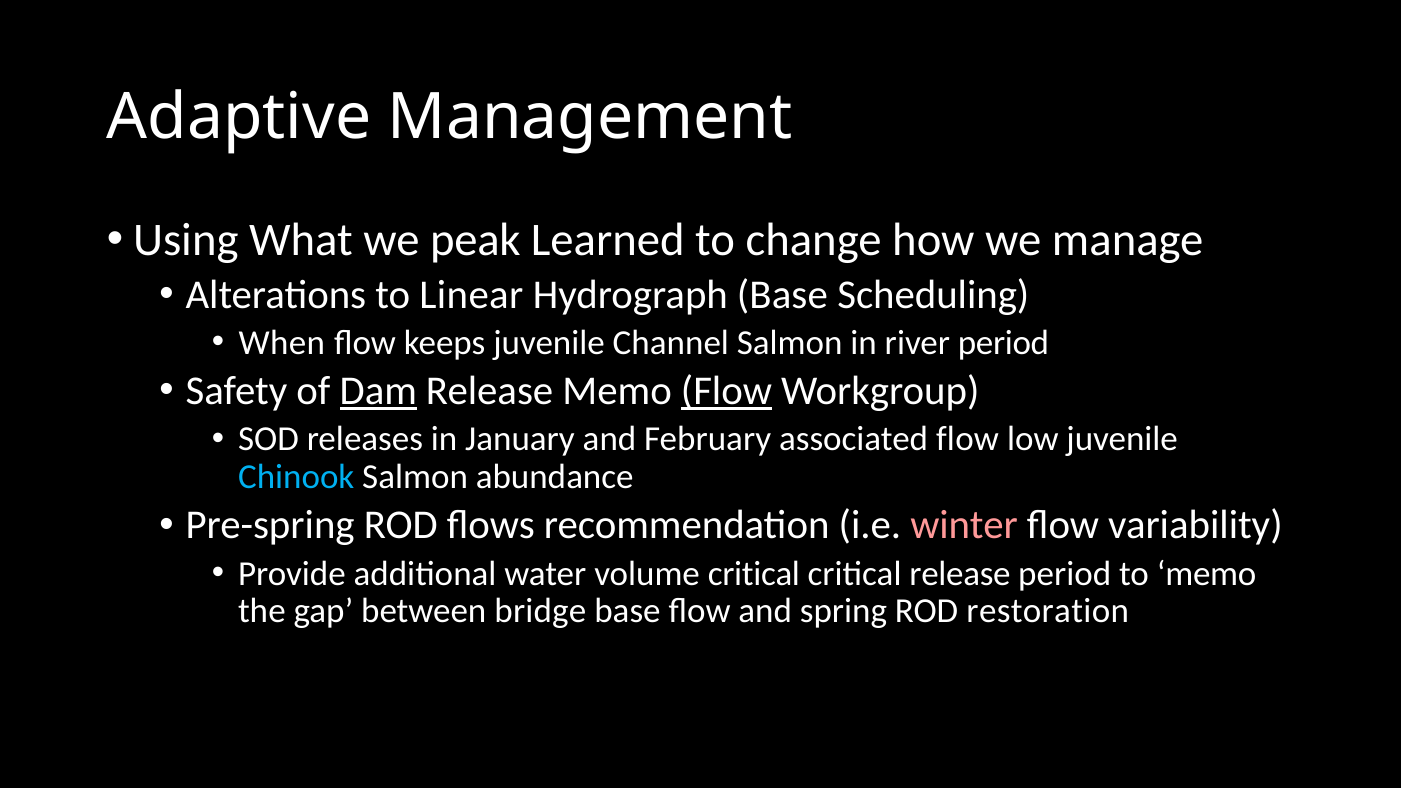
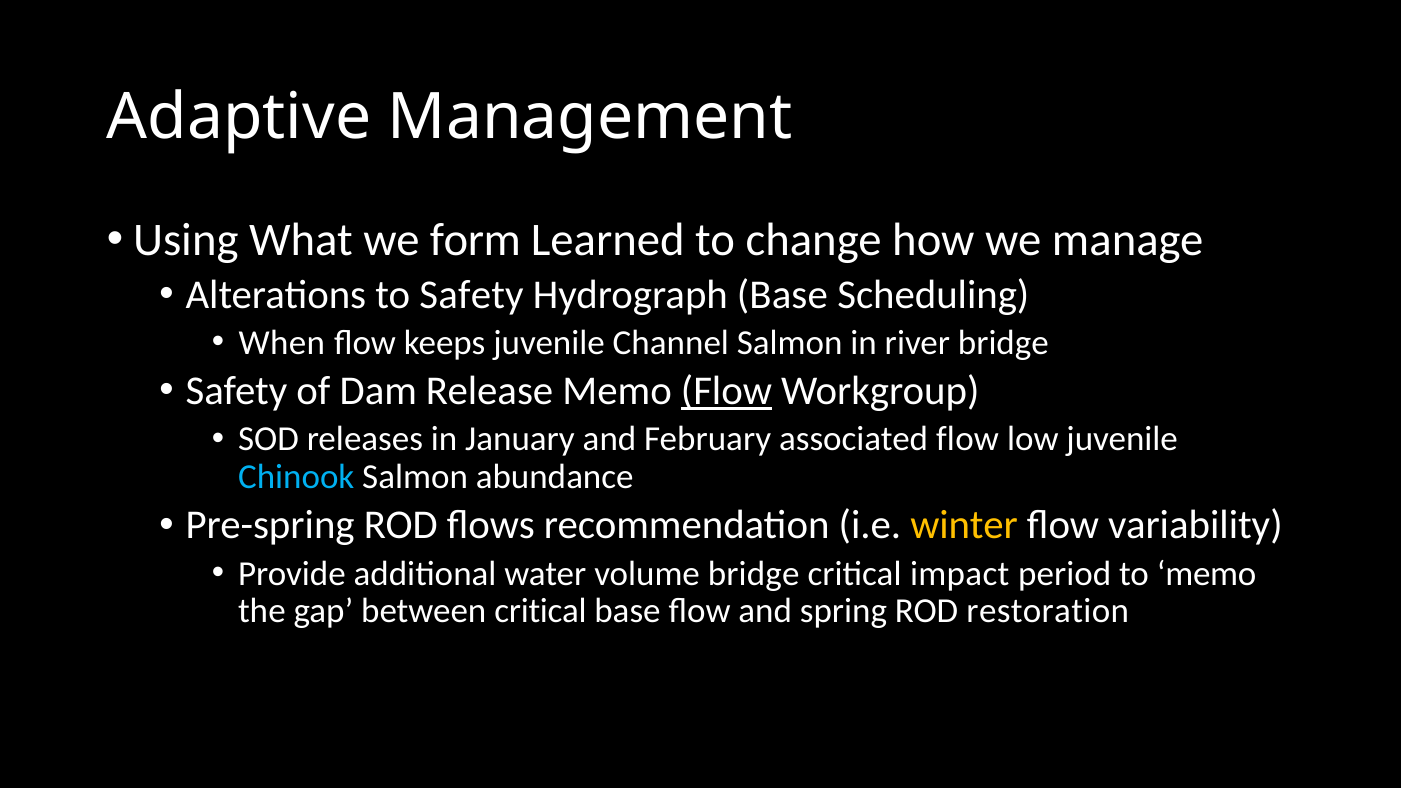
peak: peak -> form
to Linear: Linear -> Safety
river period: period -> bridge
Dam underline: present -> none
winter colour: pink -> yellow
volume critical: critical -> bridge
critical release: release -> impact
between bridge: bridge -> critical
